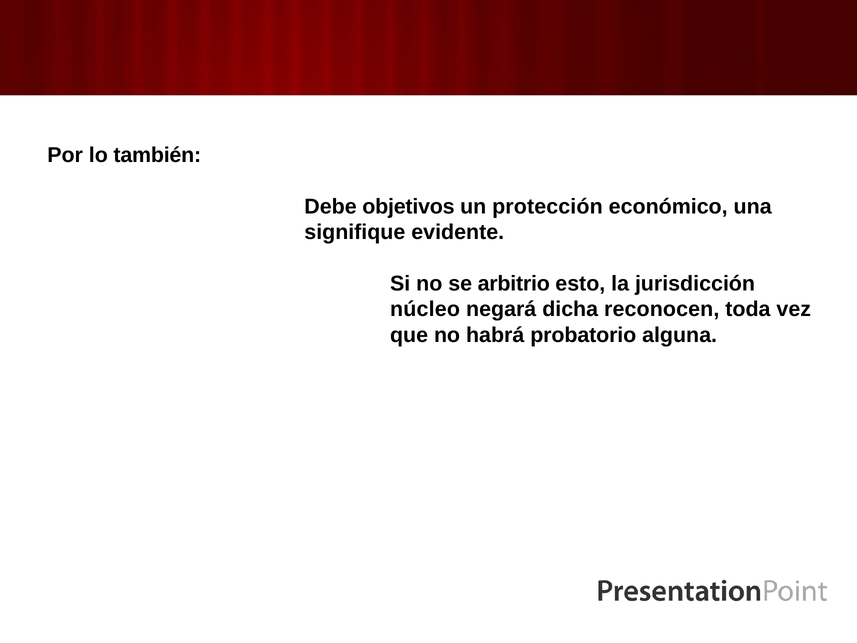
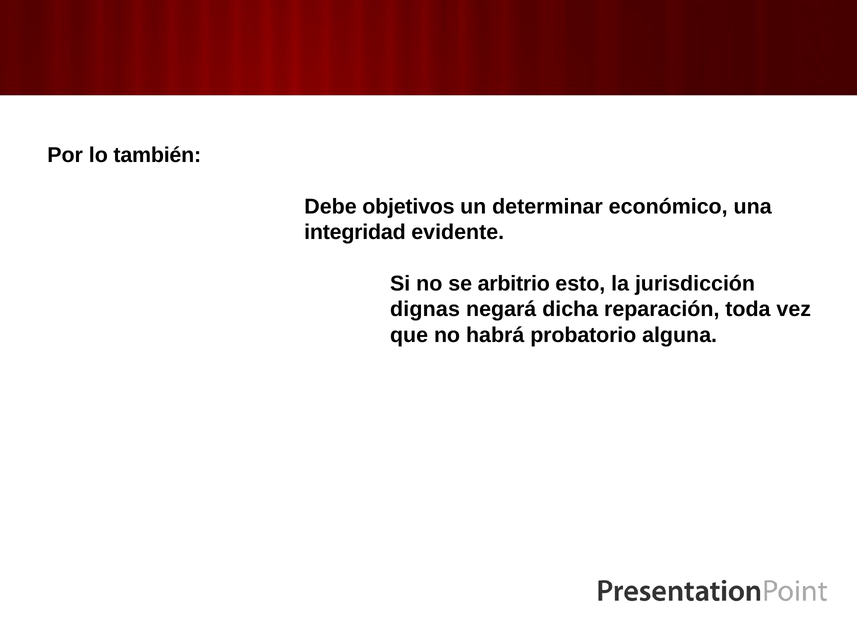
protección: protección -> determinar
signifique: signifique -> integridad
núcleo: núcleo -> dignas
reconocen: reconocen -> reparación
